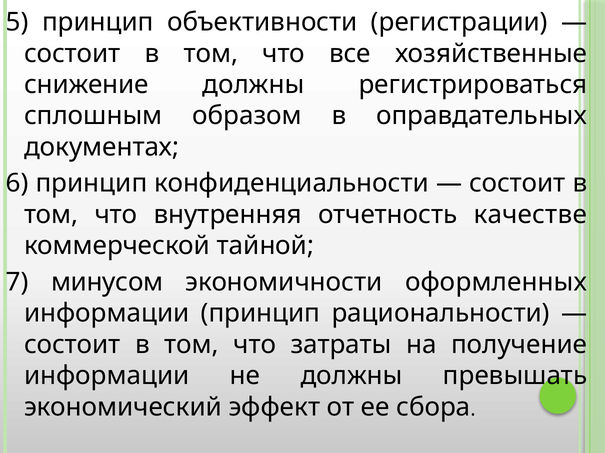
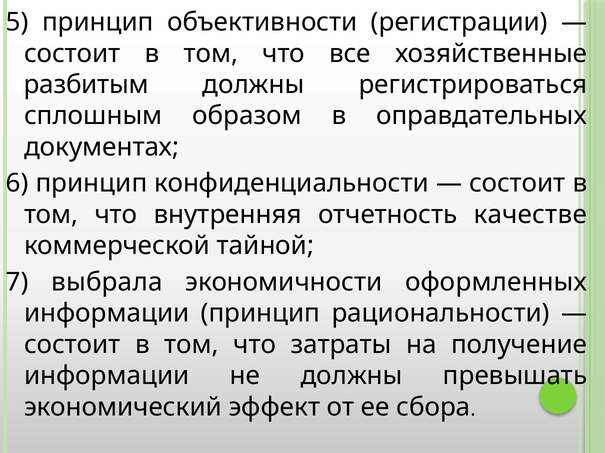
снижение: снижение -> разбитым
минусом: минусом -> выбрала
